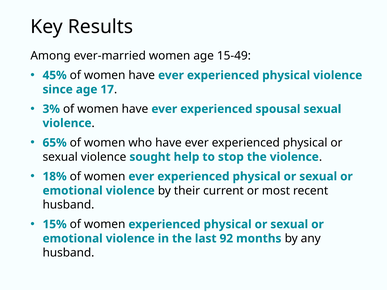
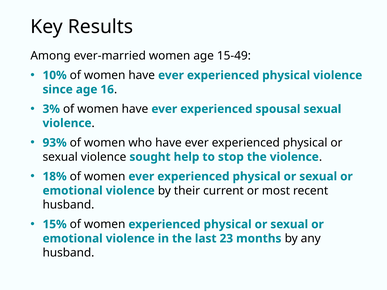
45%: 45% -> 10%
17: 17 -> 16
65%: 65% -> 93%
92: 92 -> 23
